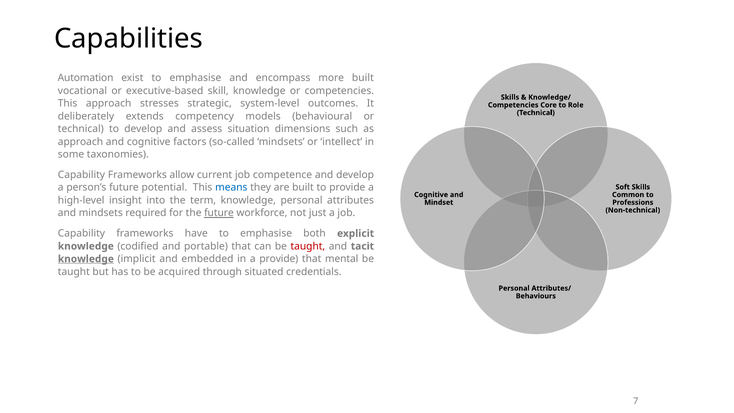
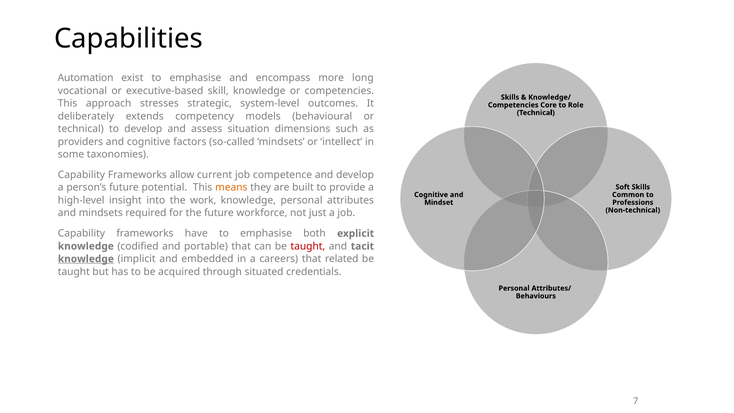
more built: built -> long
approach at (80, 142): approach -> providers
means colour: blue -> orange
term: term -> work
future at (219, 213) underline: present -> none
a provide: provide -> careers
mental: mental -> related
